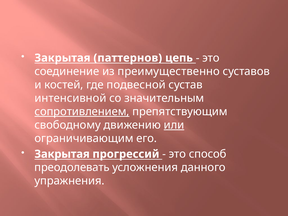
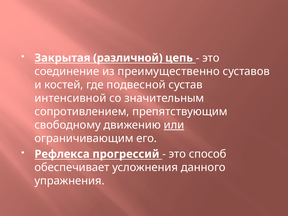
паттернов: паттернов -> различной
сопротивлением underline: present -> none
Закрытая at (62, 154): Закрытая -> Рефлекса
преодолевать: преодолевать -> обеспечивает
